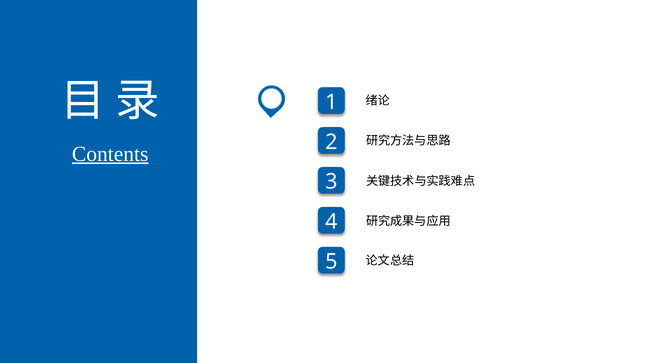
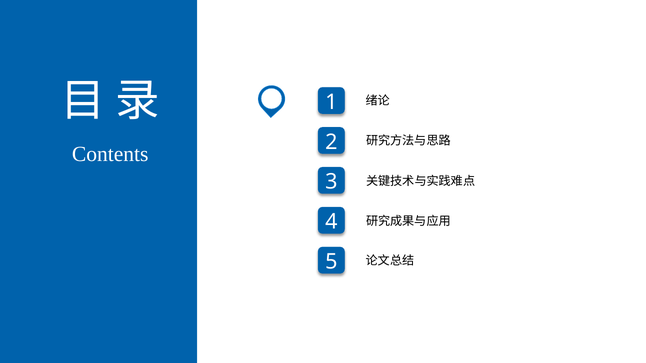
Contents underline: present -> none
